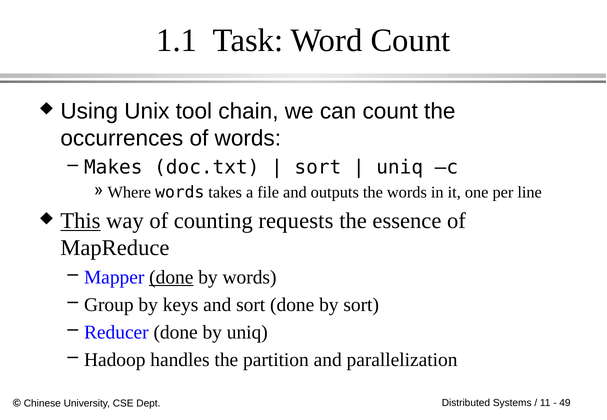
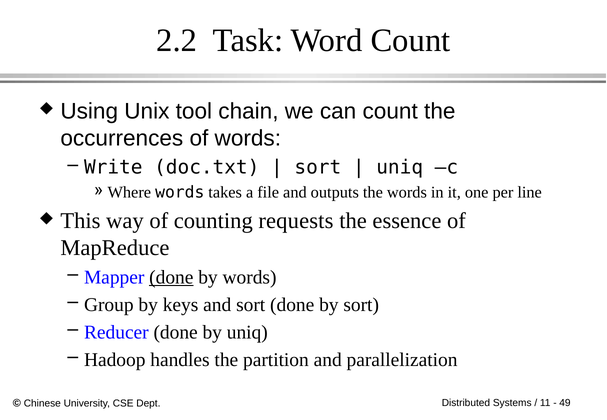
1.1: 1.1 -> 2.2
Makes: Makes -> Write
This underline: present -> none
